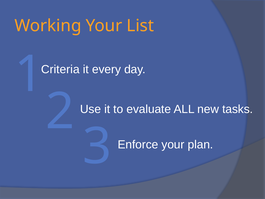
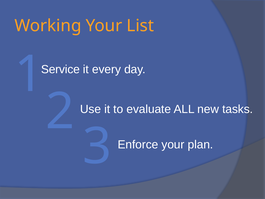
Criteria: Criteria -> Service
